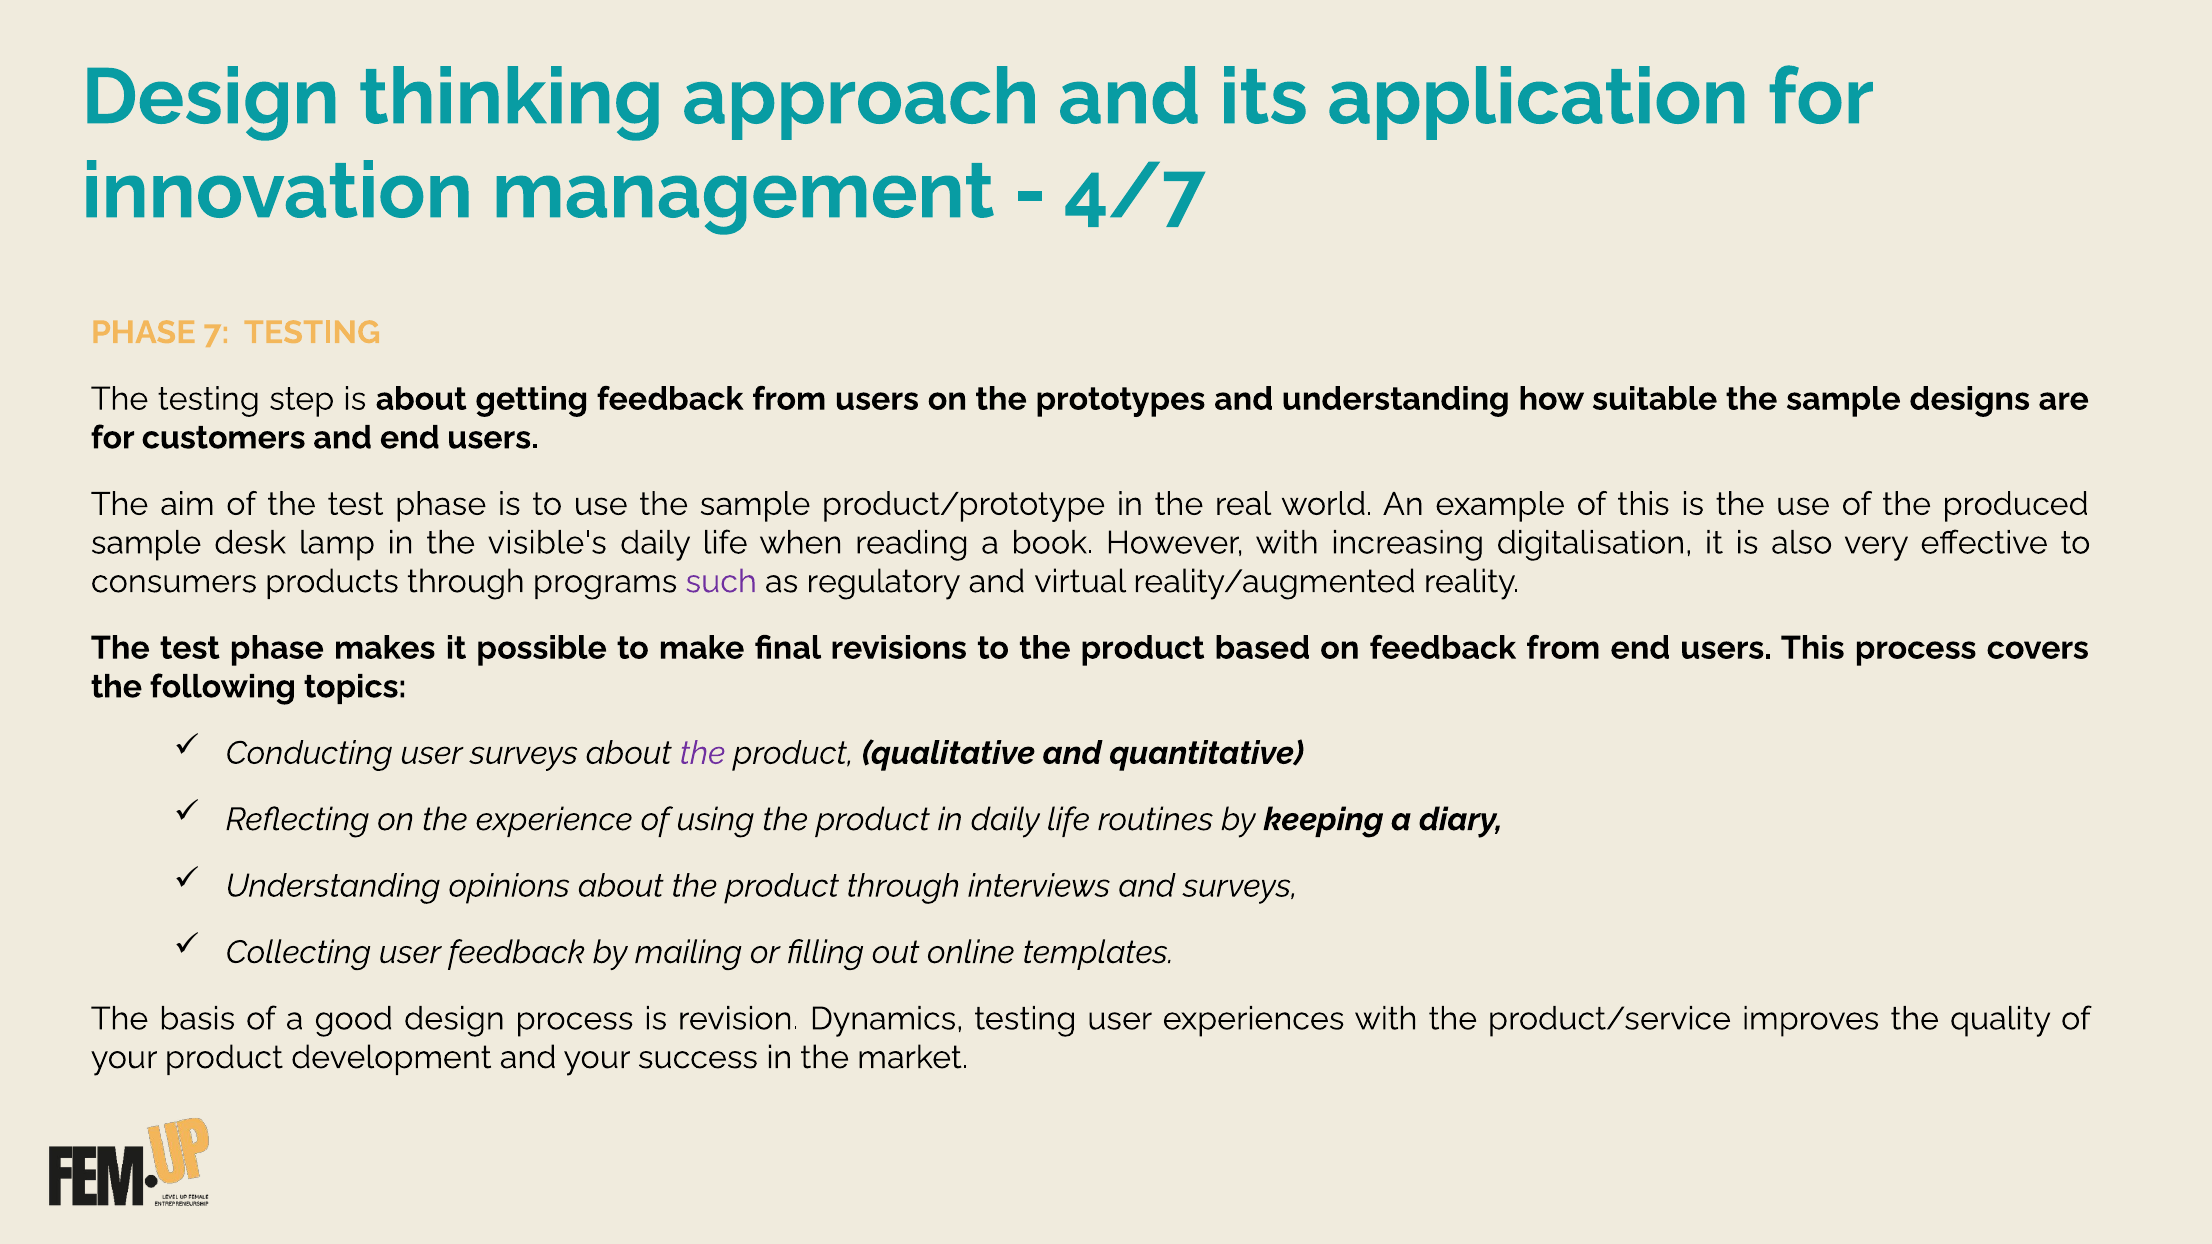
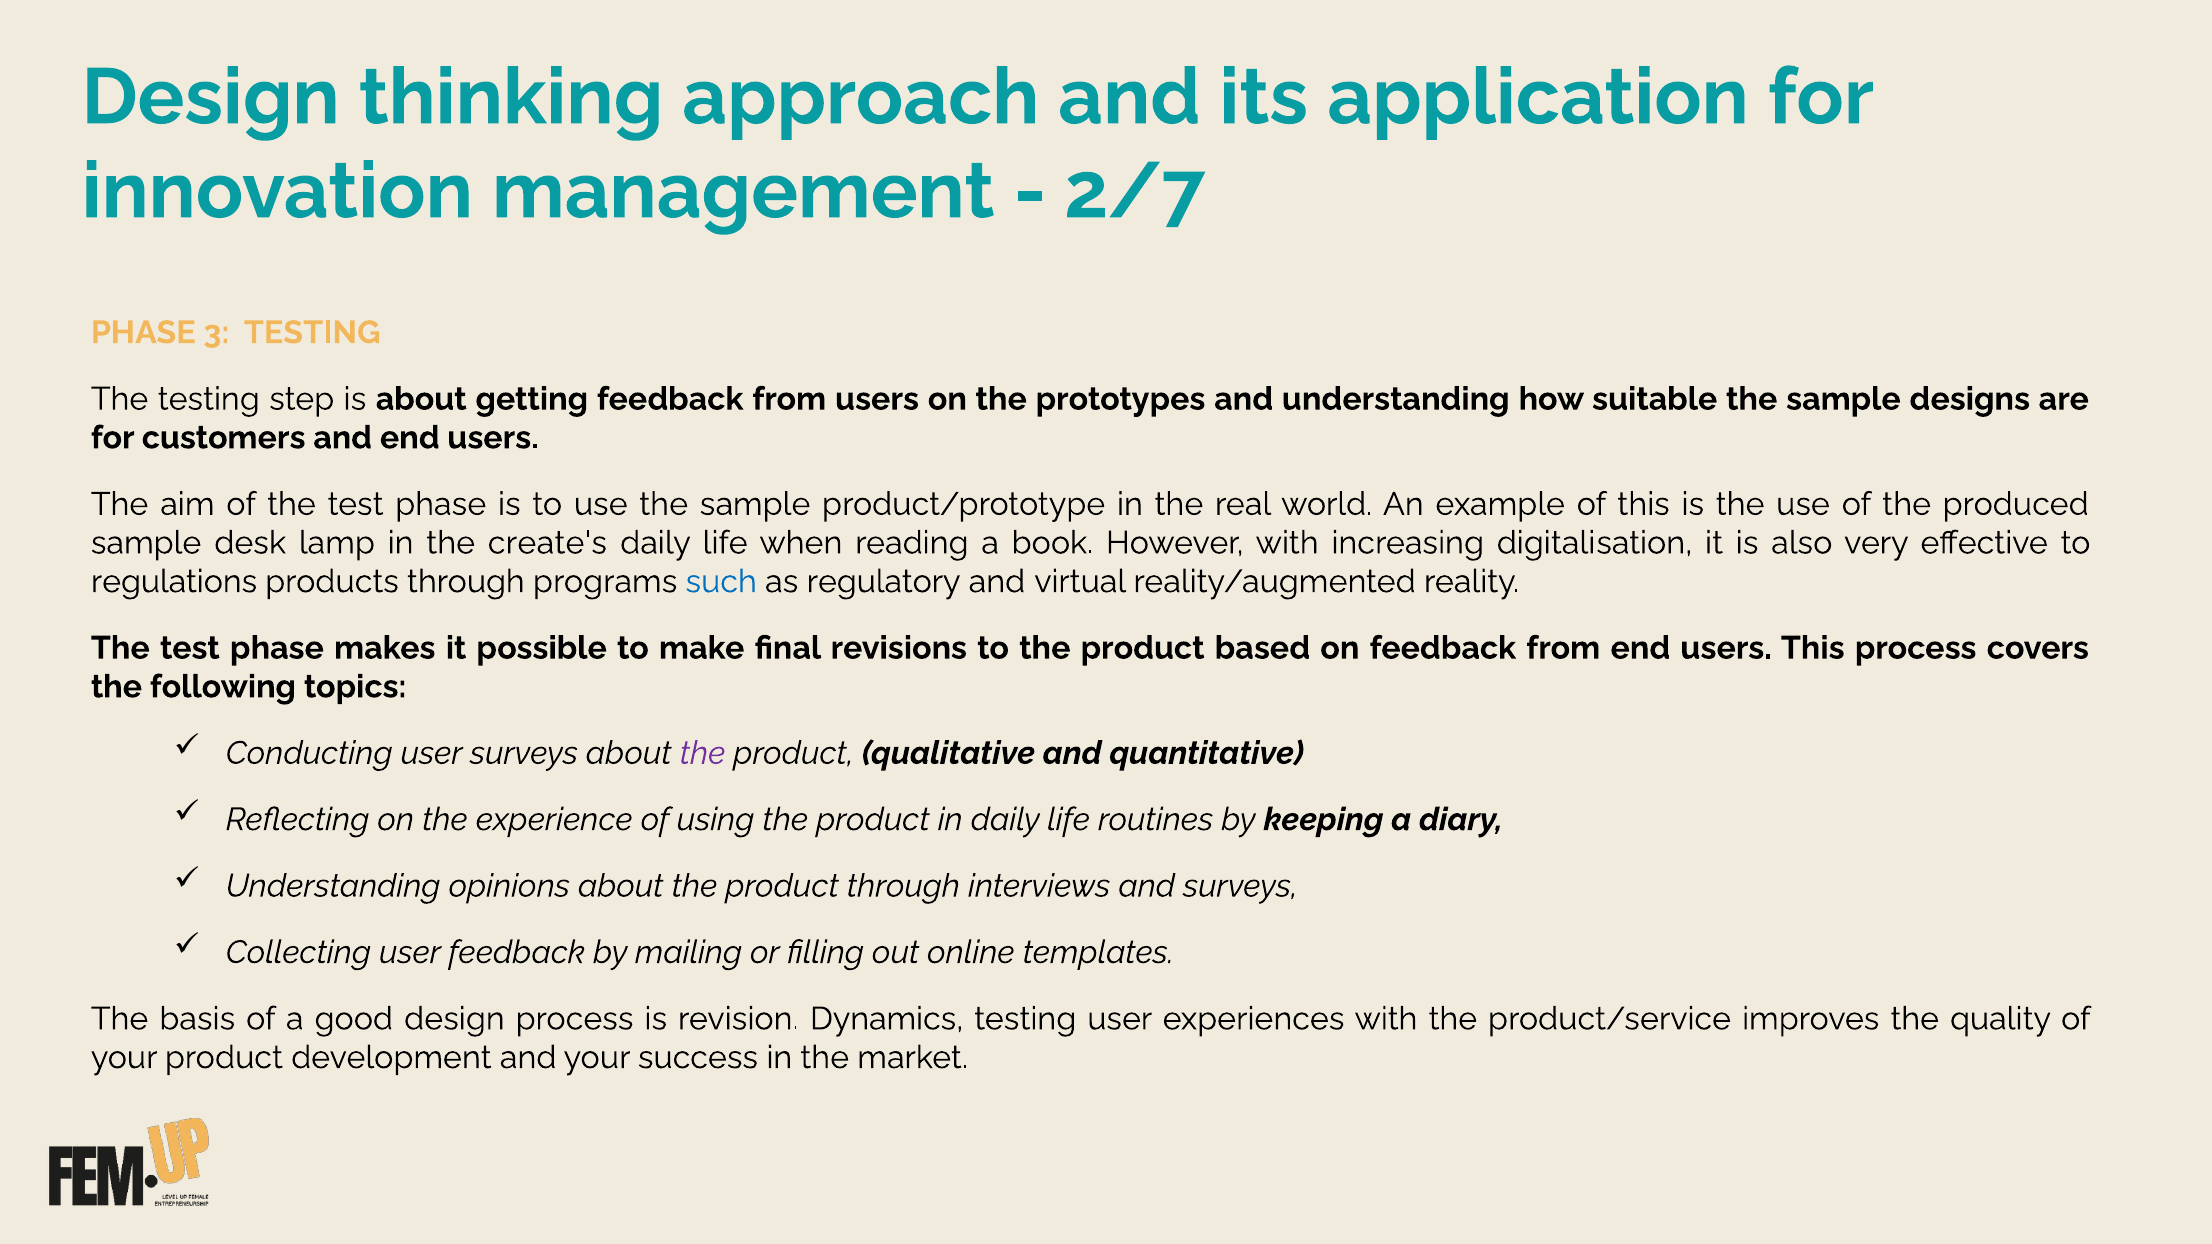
4/7: 4/7 -> 2/7
7: 7 -> 3
visible's: visible's -> create's
consumers: consumers -> regulations
such colour: purple -> blue
